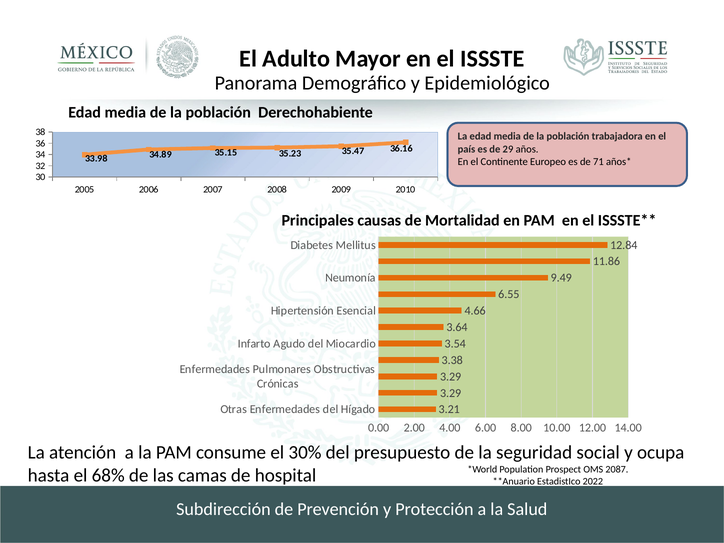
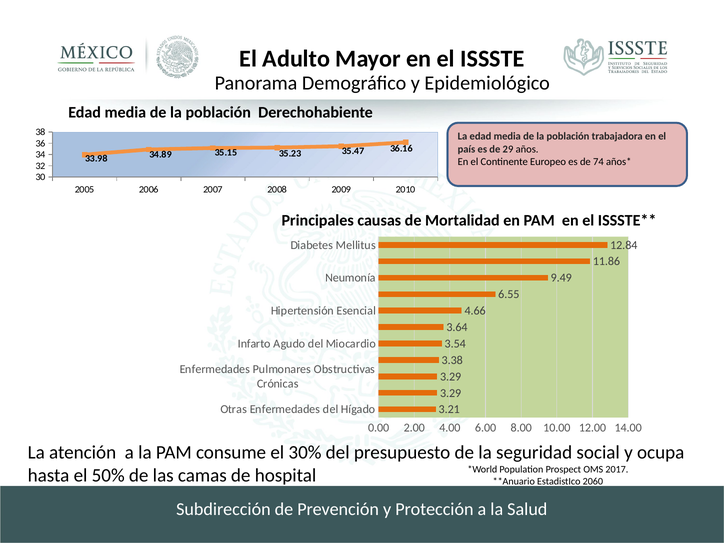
71: 71 -> 74
68%: 68% -> 50%
2087: 2087 -> 2017
2022: 2022 -> 2060
